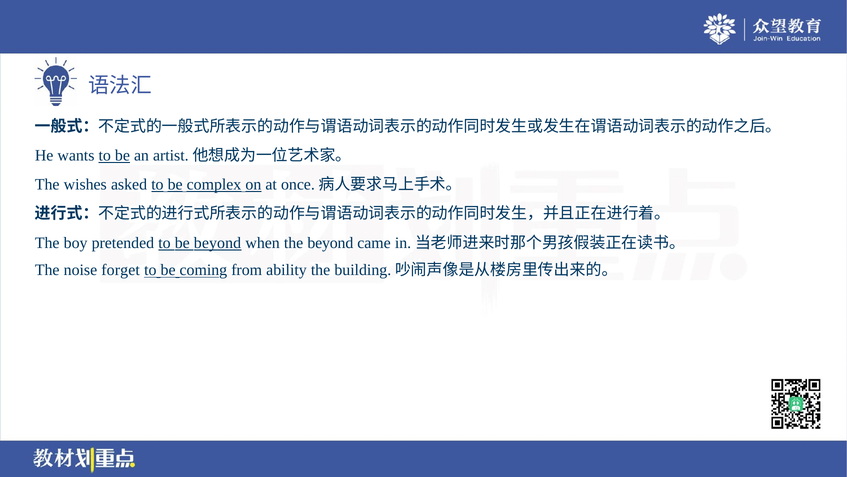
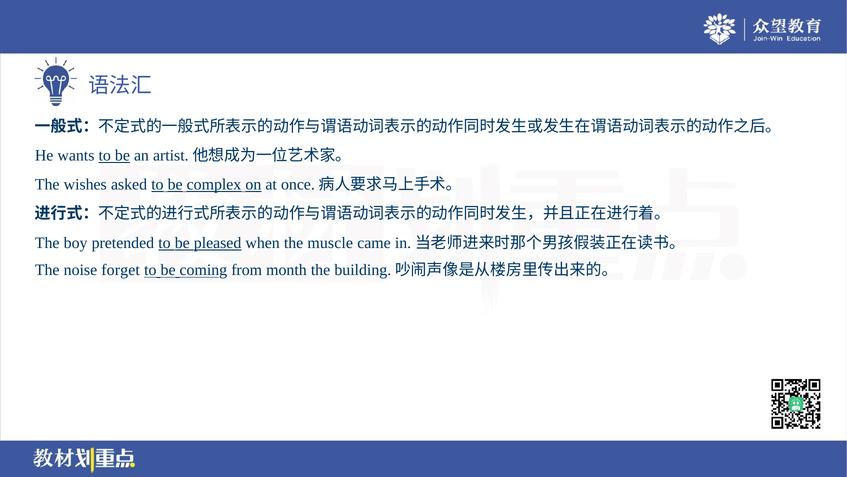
be beyond: beyond -> pleased
the beyond: beyond -> muscle
ability: ability -> month
